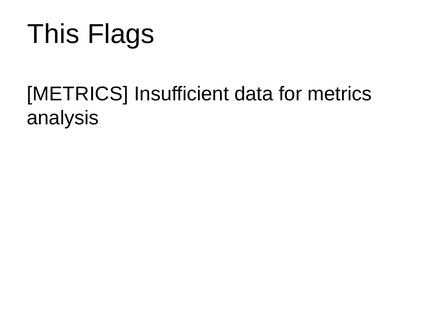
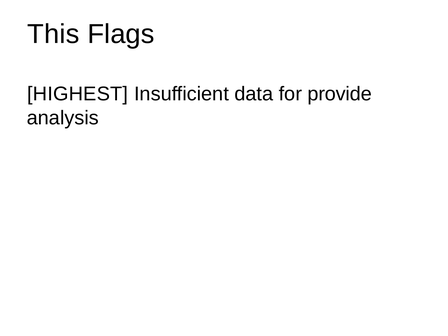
METRICS at (78, 94): METRICS -> HIGHEST
for metrics: metrics -> provide
